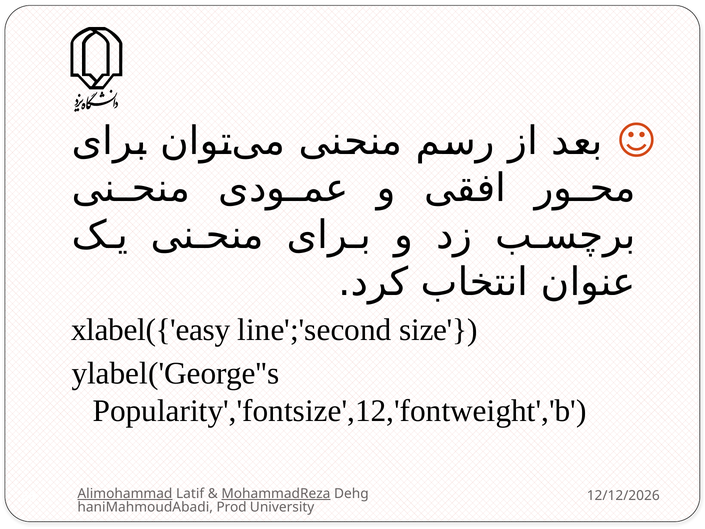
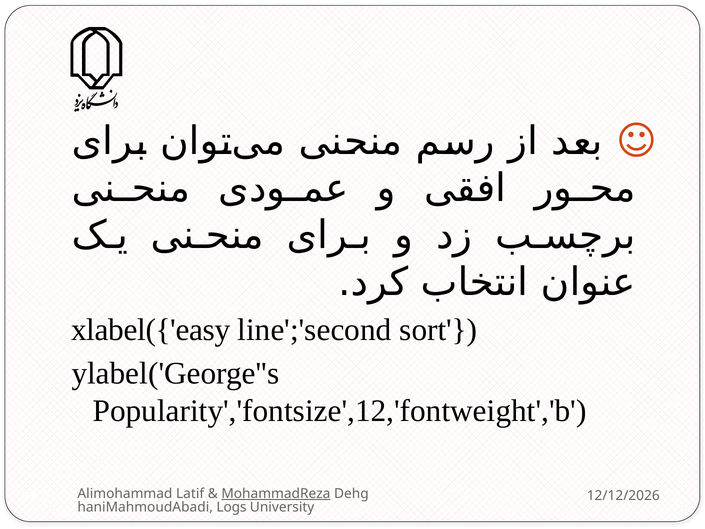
size: size -> sort
Alimohammad underline: present -> none
Prod: Prod -> Logs
